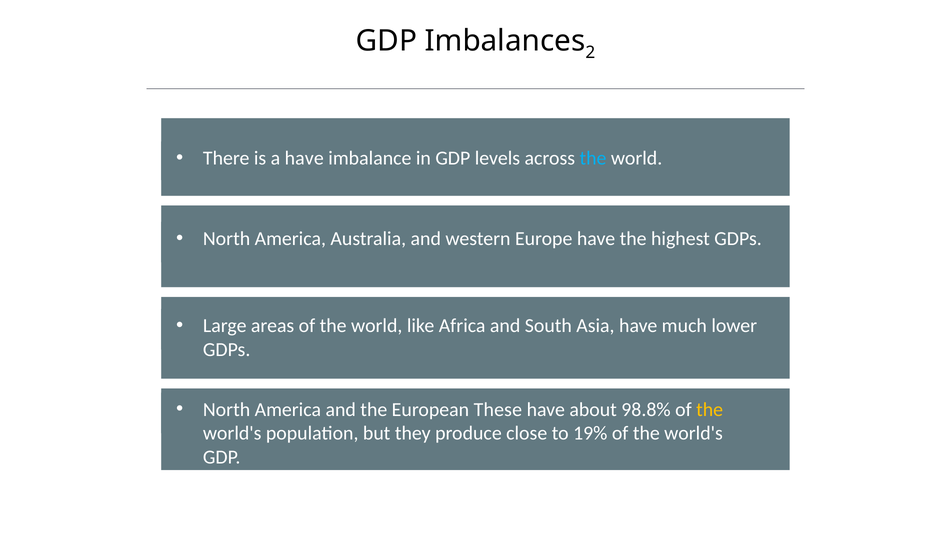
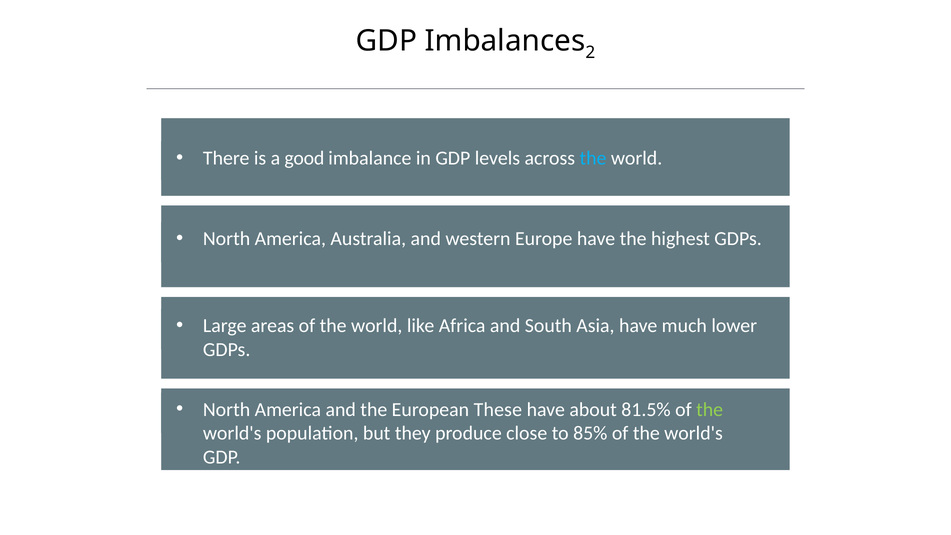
a have: have -> good
98.8%: 98.8% -> 81.5%
the at (710, 409) colour: yellow -> light green
19%: 19% -> 85%
